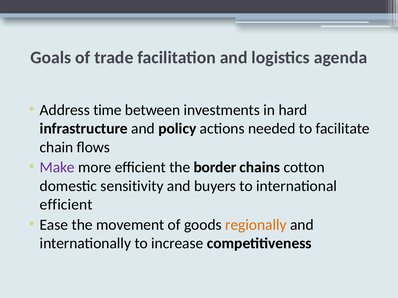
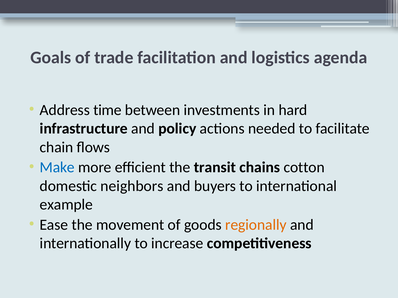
Make colour: purple -> blue
border: border -> transit
sensitivity: sensitivity -> neighbors
efficient at (66, 205): efficient -> example
